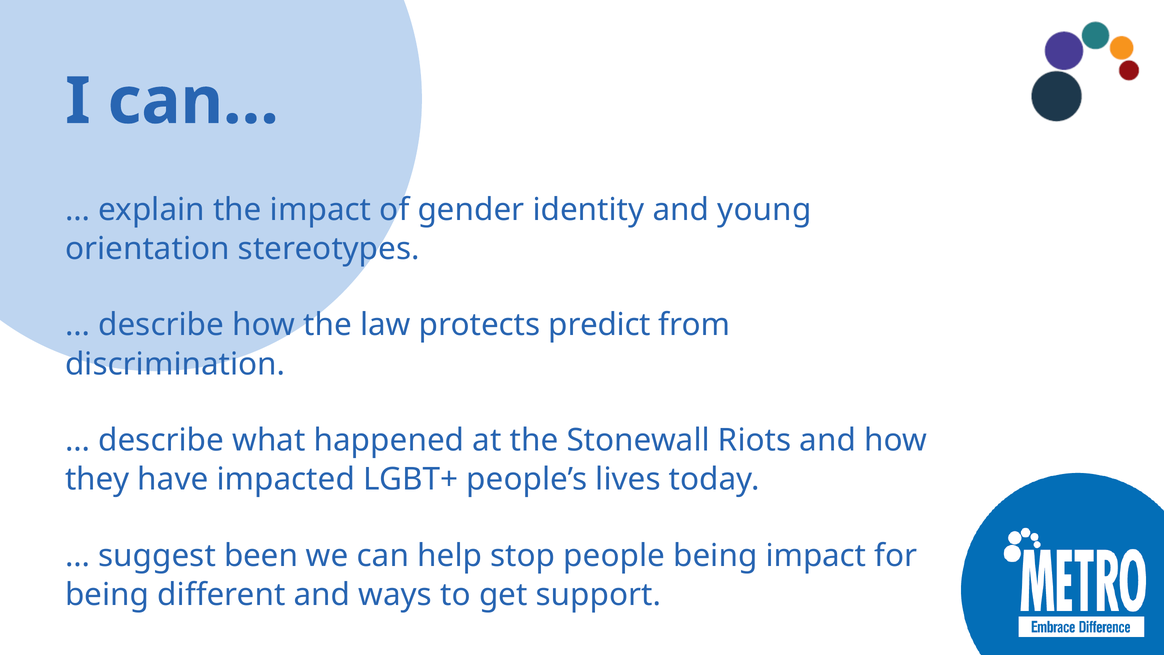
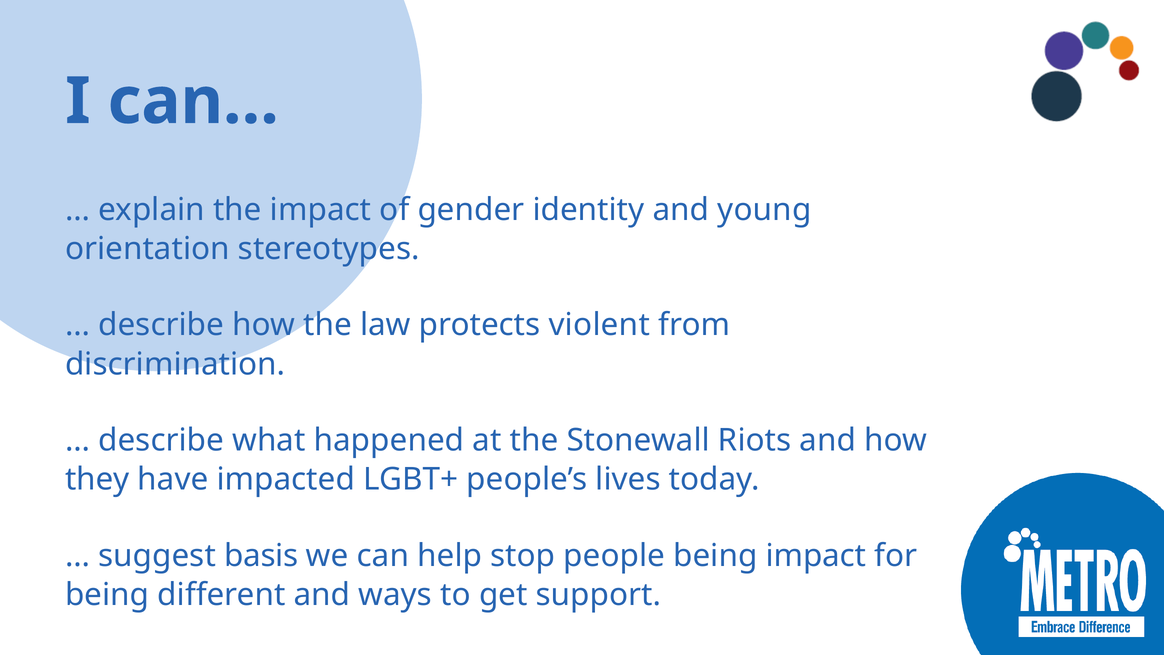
predict: predict -> violent
been: been -> basis
